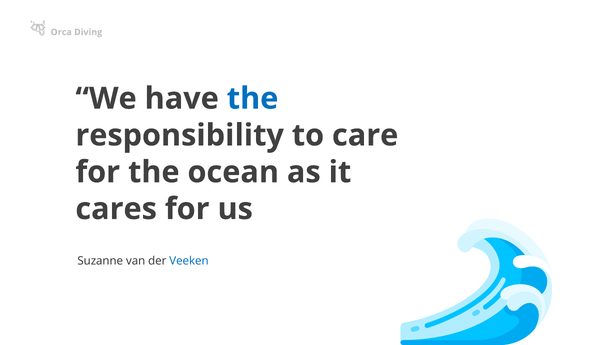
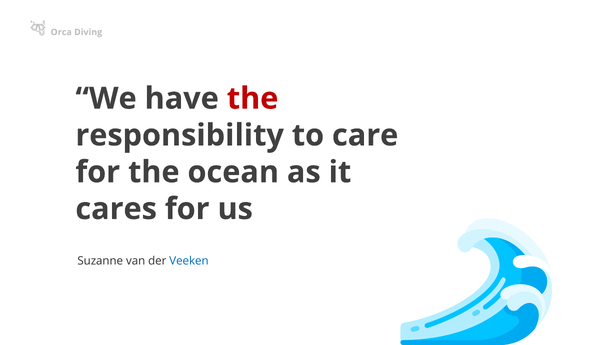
the at (253, 98) colour: blue -> red
